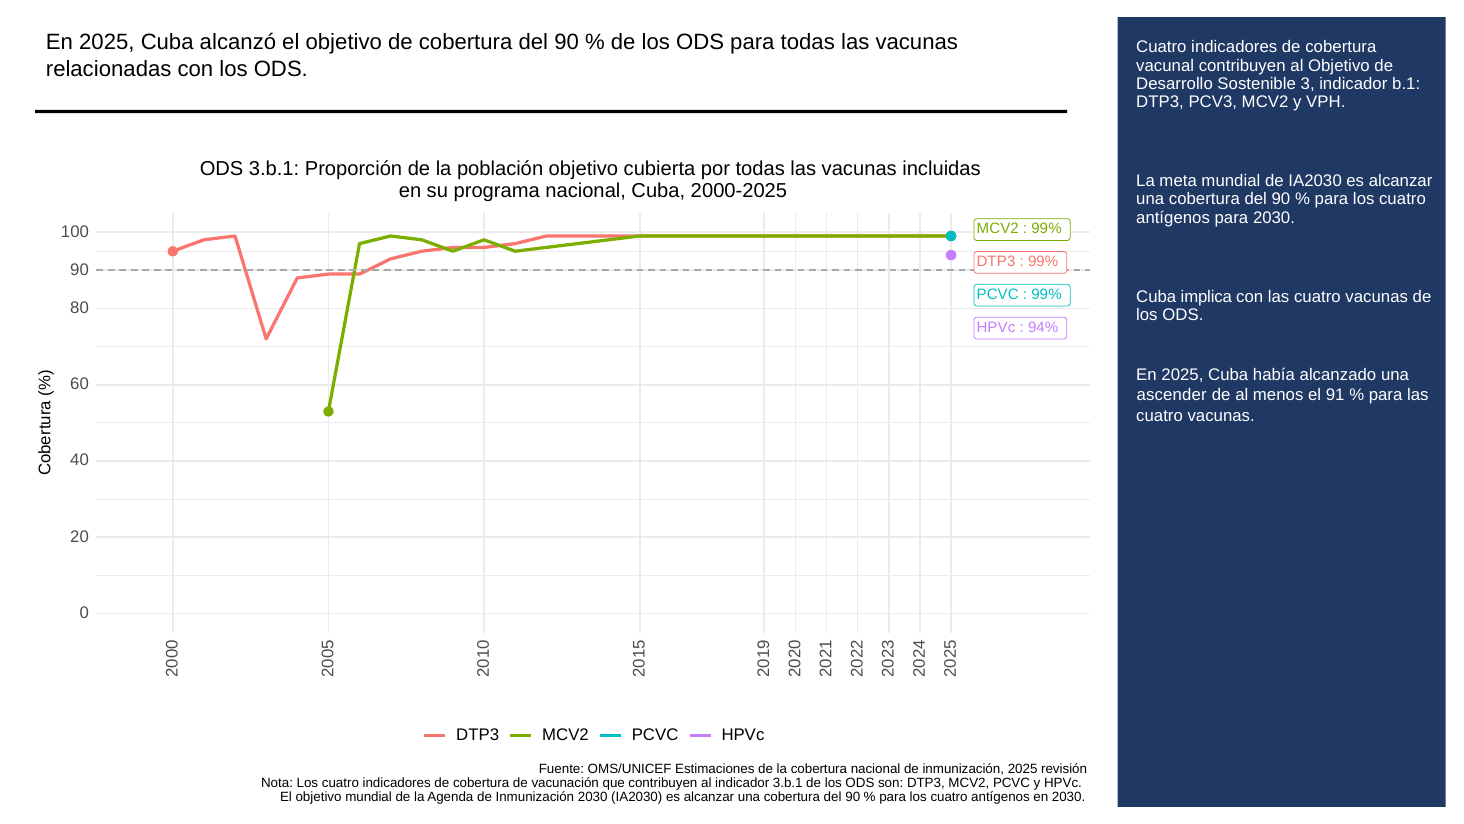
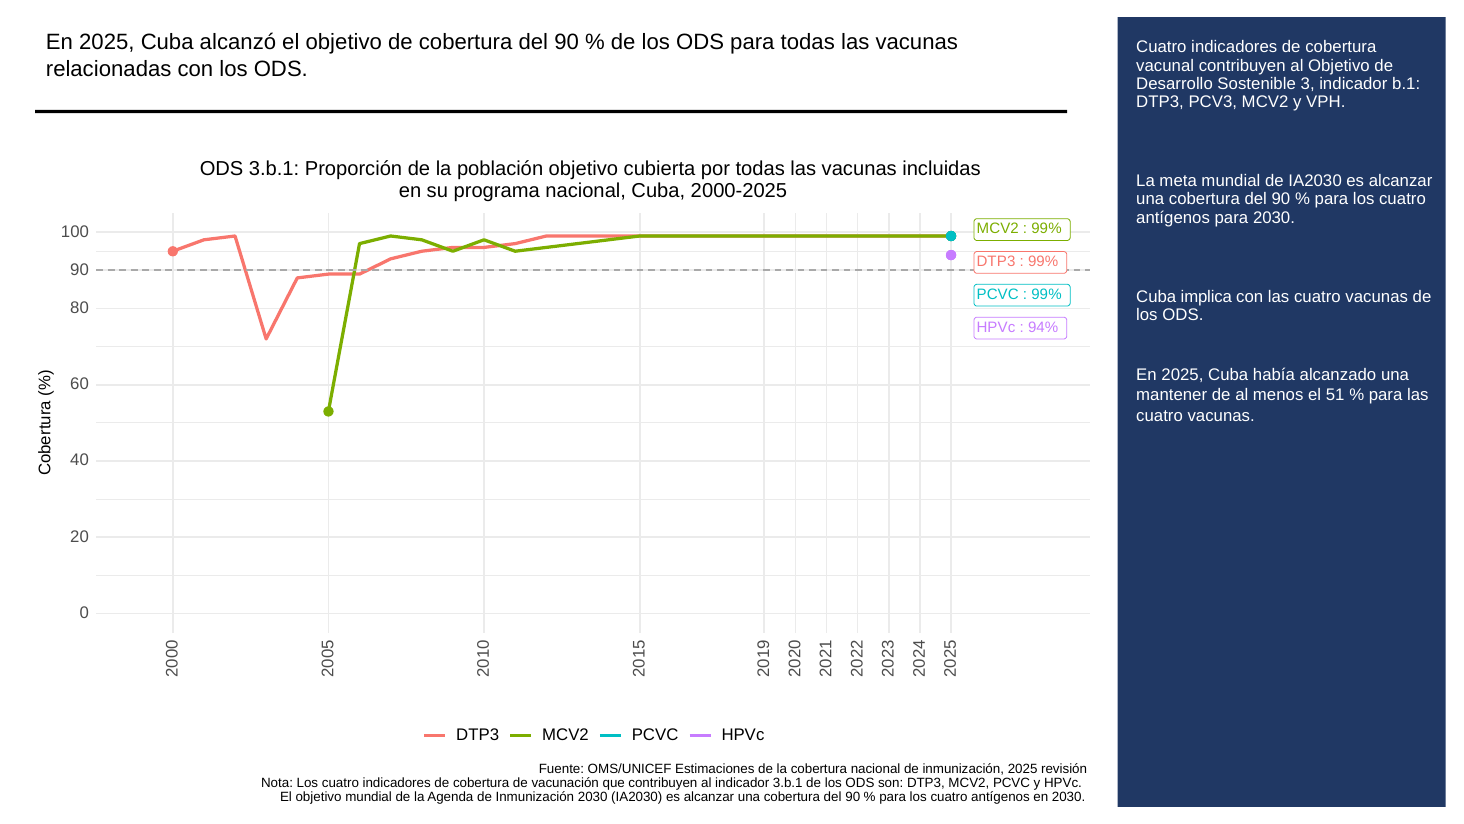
ascender: ascender -> mantener
91: 91 -> 51
